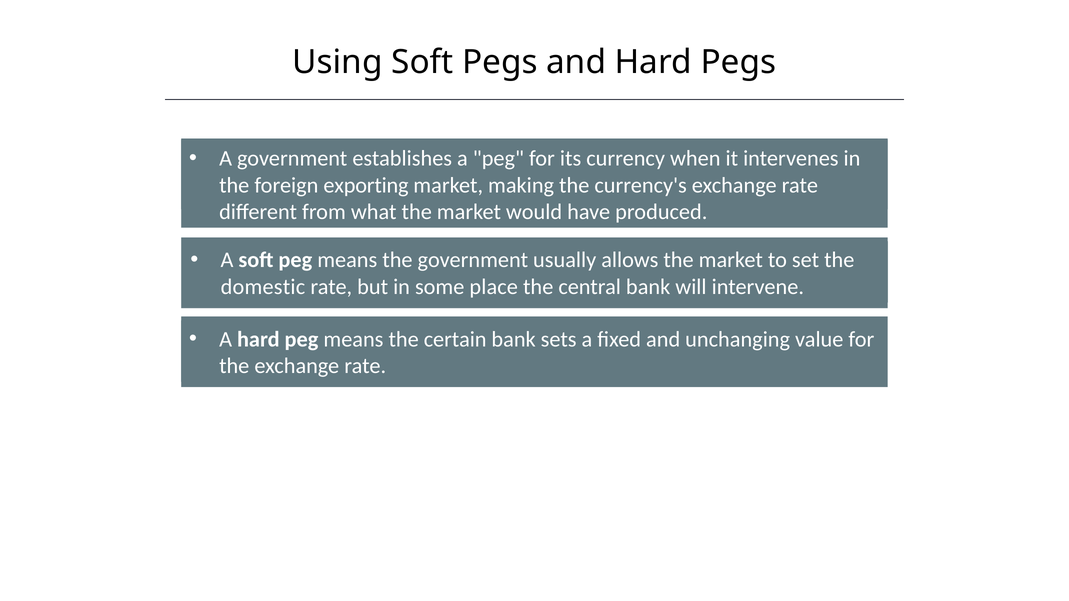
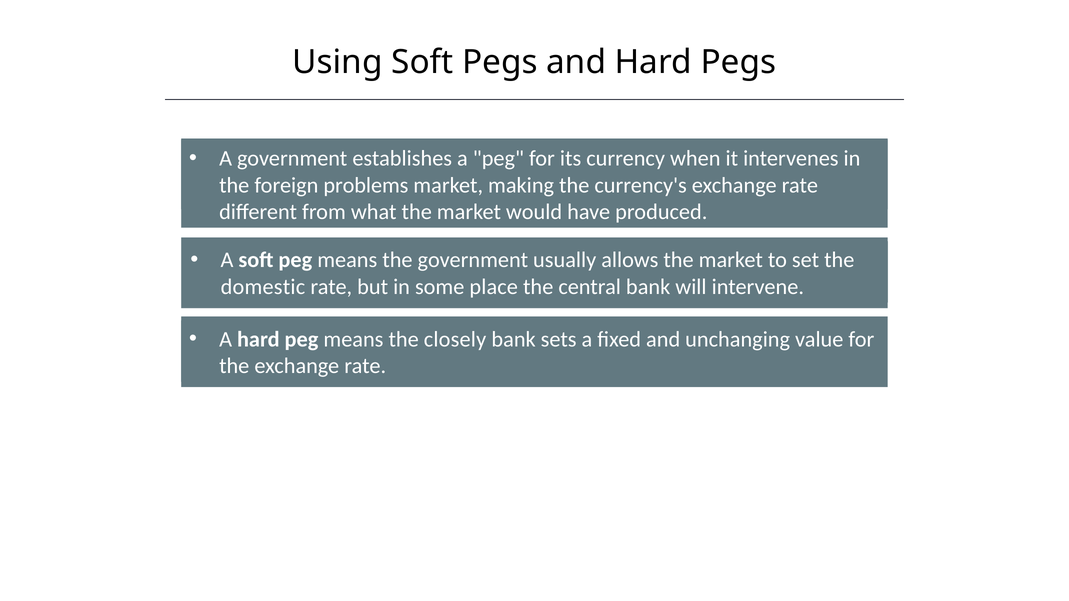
exporting: exporting -> problems
certain: certain -> closely
